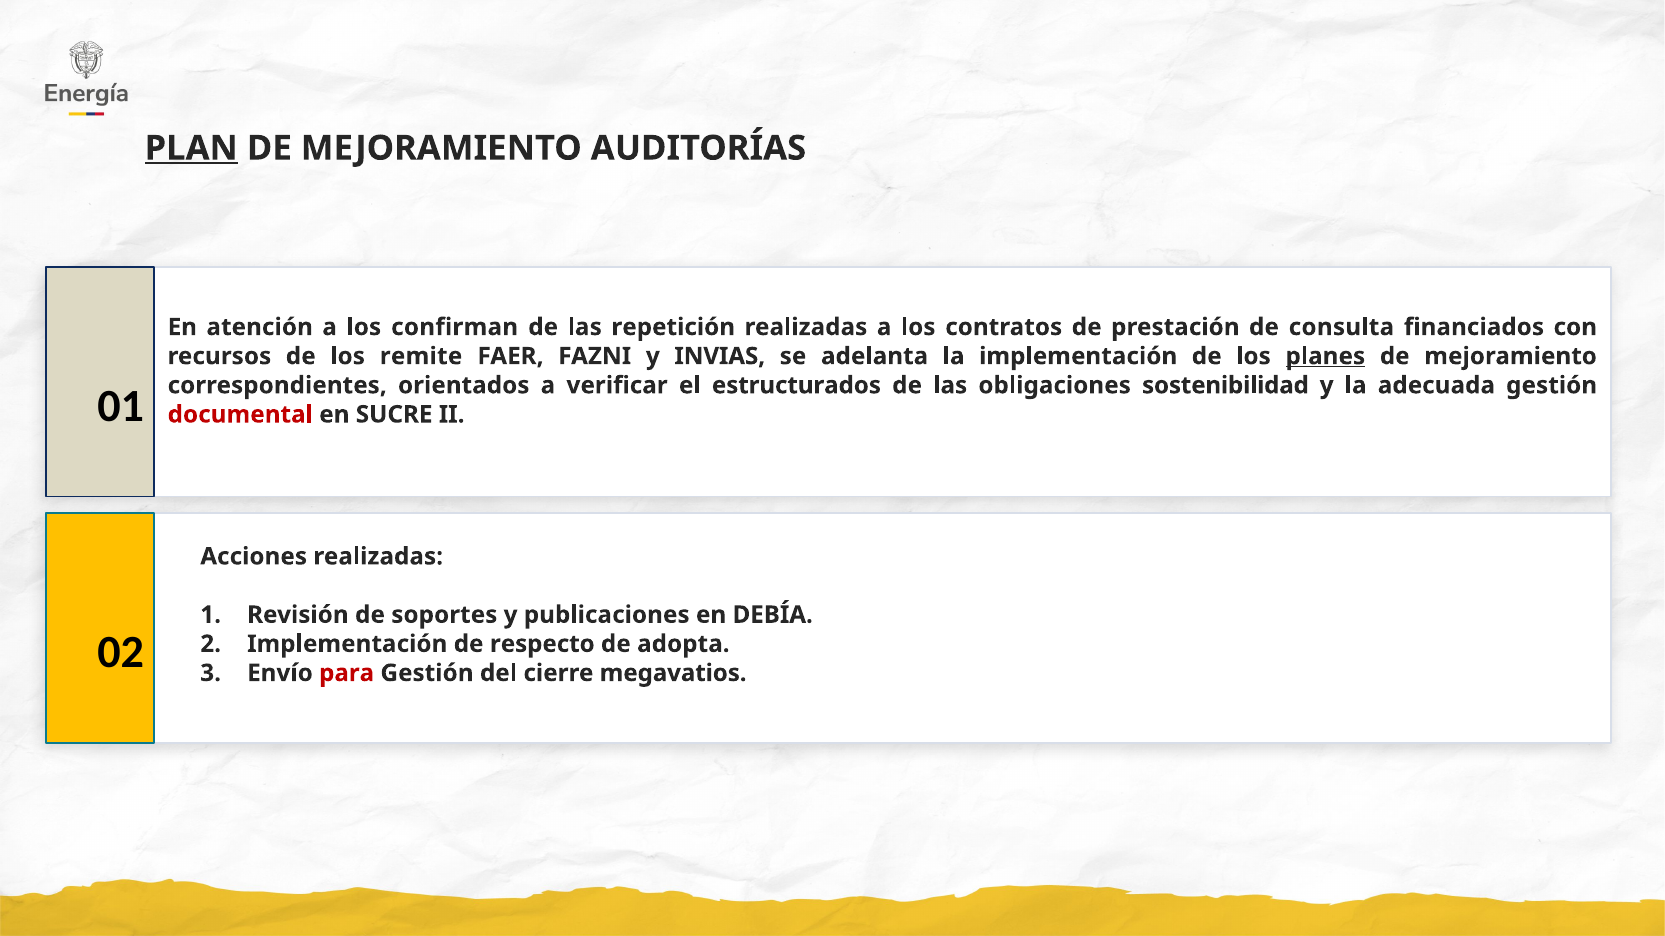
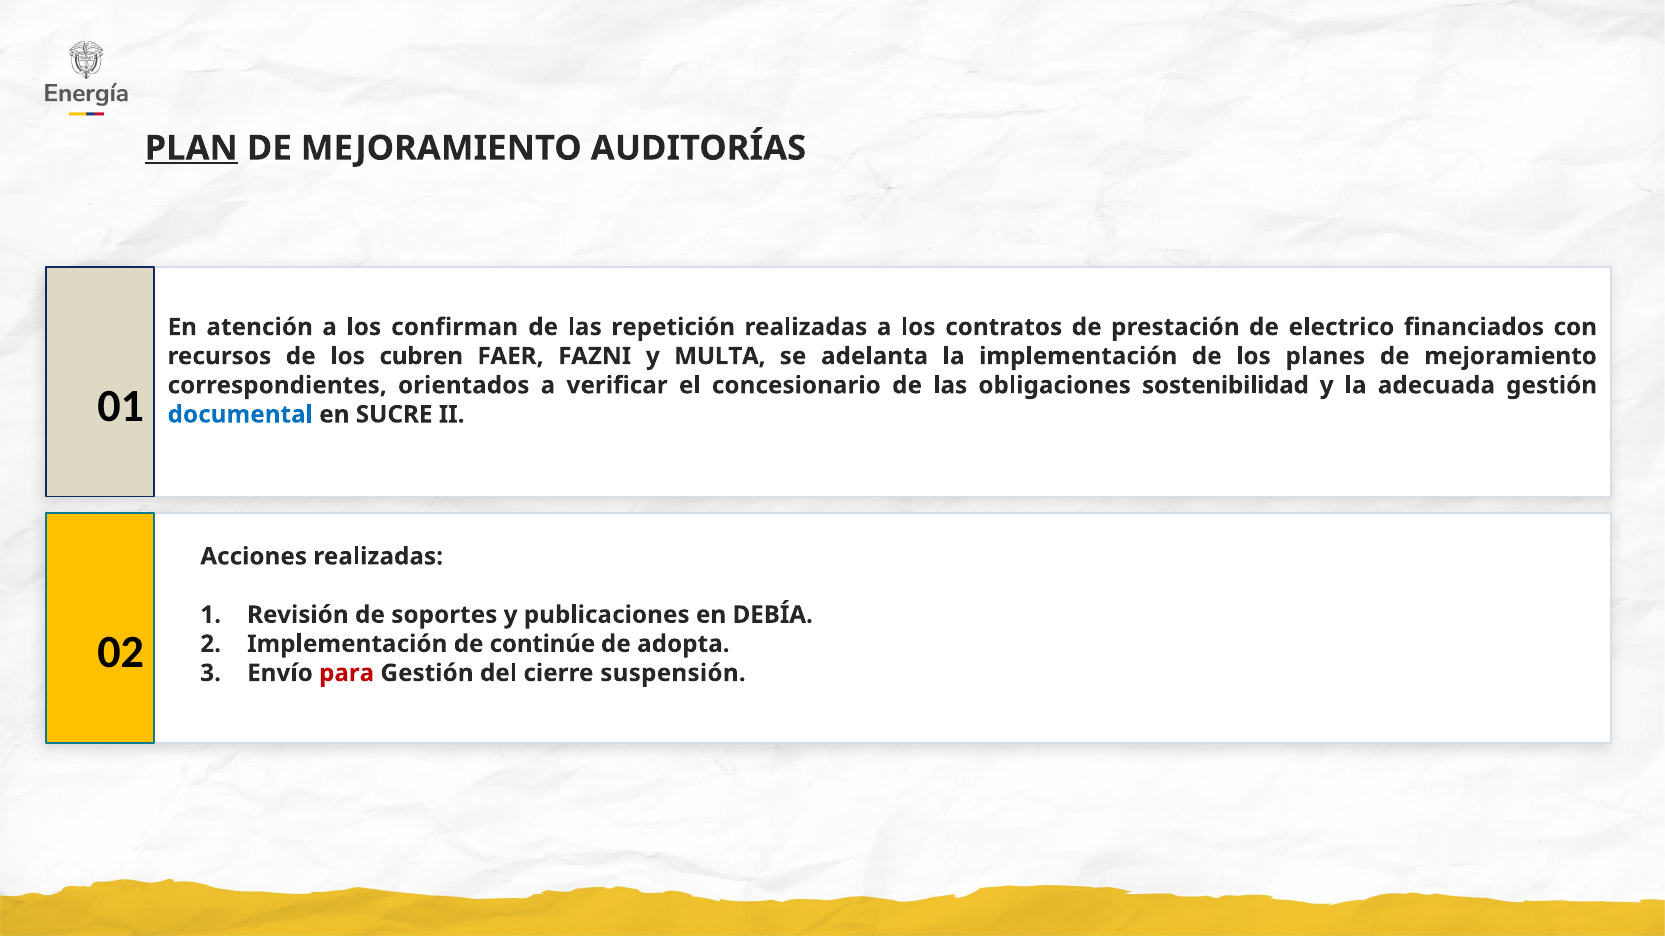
consulta: consulta -> electrico
remite: remite -> cubren
INVIAS: INVIAS -> MULTA
planes underline: present -> none
estructurados: estructurados -> concesionario
documental colour: red -> blue
respecto: respecto -> continúe
megavatios: megavatios -> suspensión
